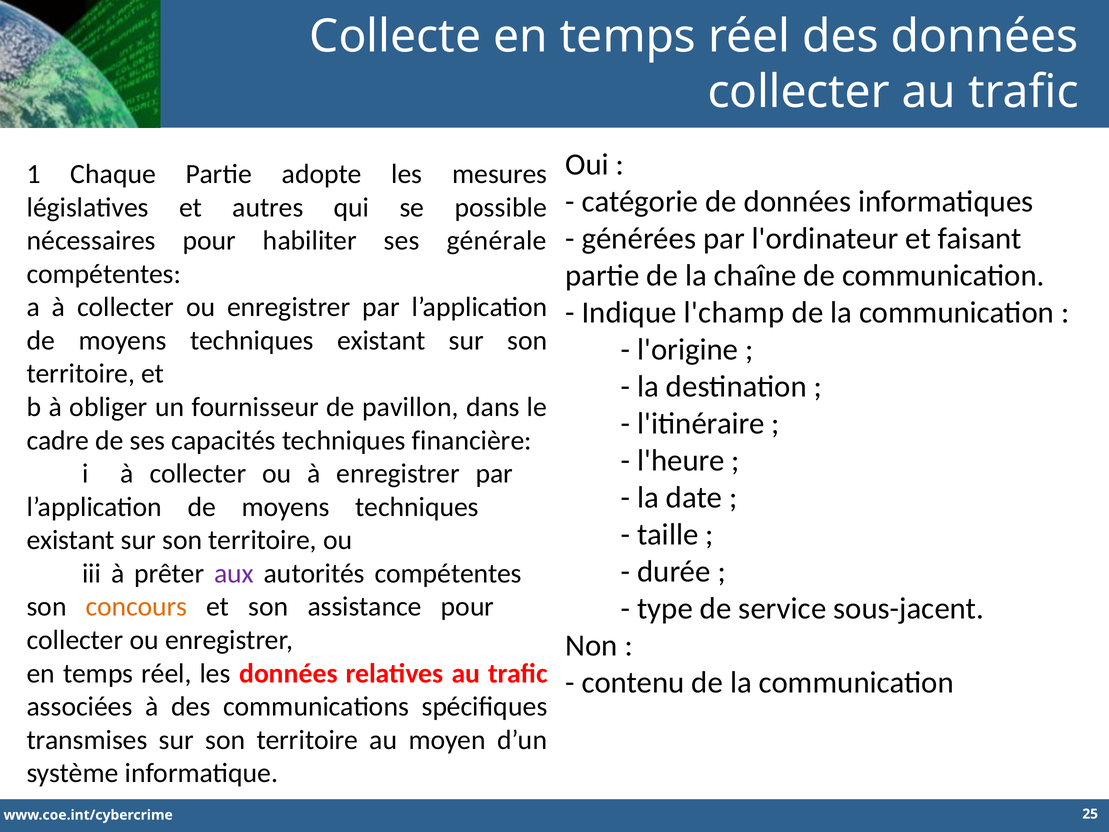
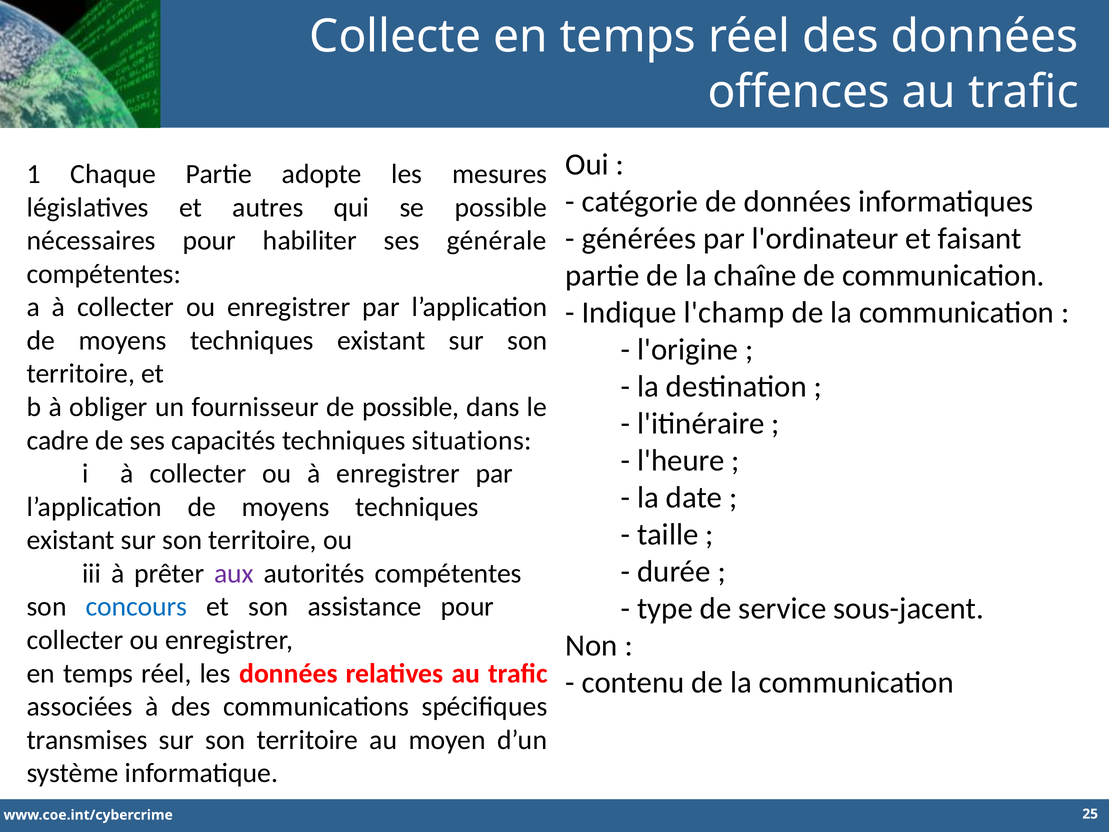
collecter at (799, 92): collecter -> offences
de pavillon: pavillon -> possible
financière: financière -> situations
concours colour: orange -> blue
